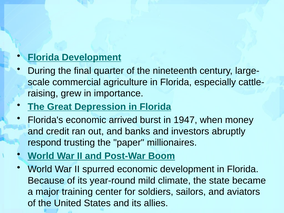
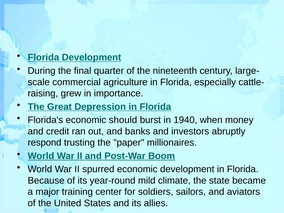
arrived: arrived -> should
1947: 1947 -> 1940
